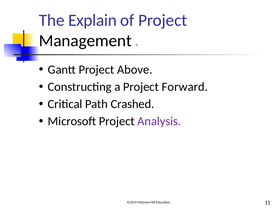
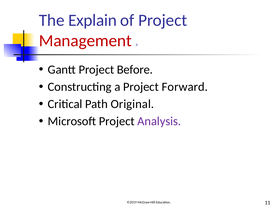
Management colour: black -> red
Above: Above -> Before
Crashed: Crashed -> Original
